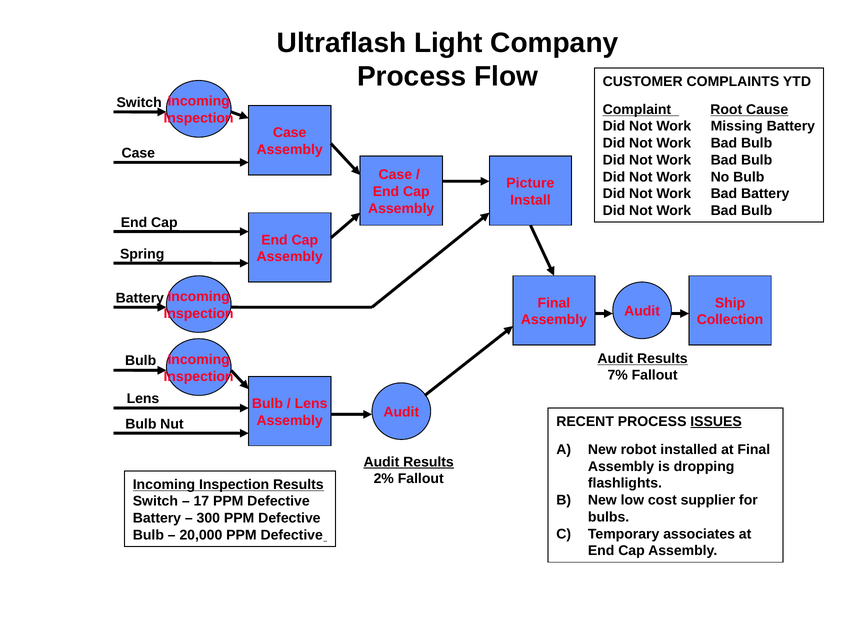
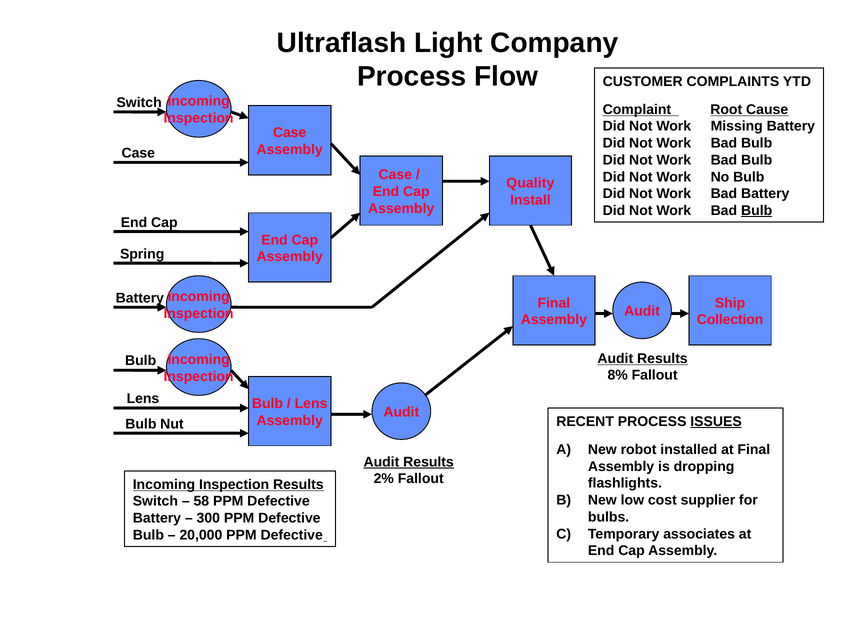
Picture: Picture -> Quality
Bulb at (757, 211) underline: none -> present
7%: 7% -> 8%
17: 17 -> 58
